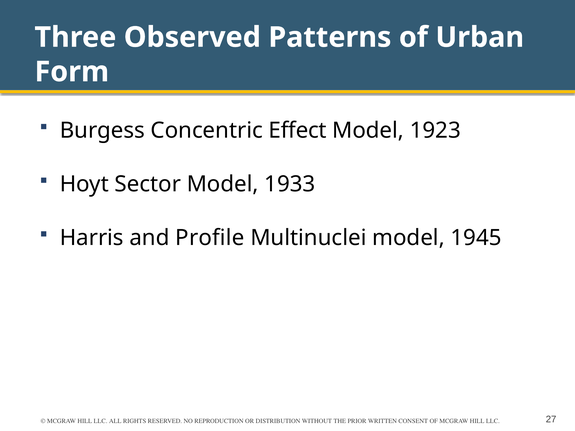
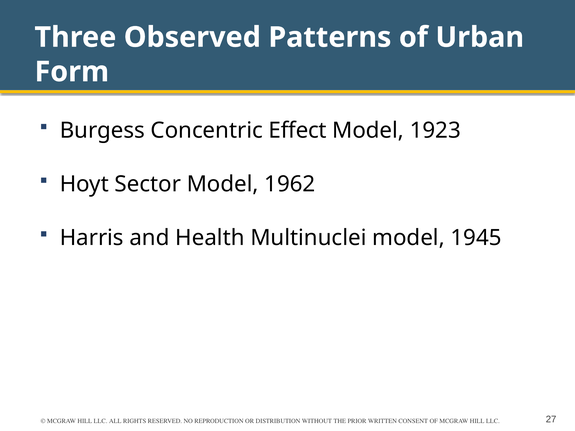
1933: 1933 -> 1962
Profile: Profile -> Health
